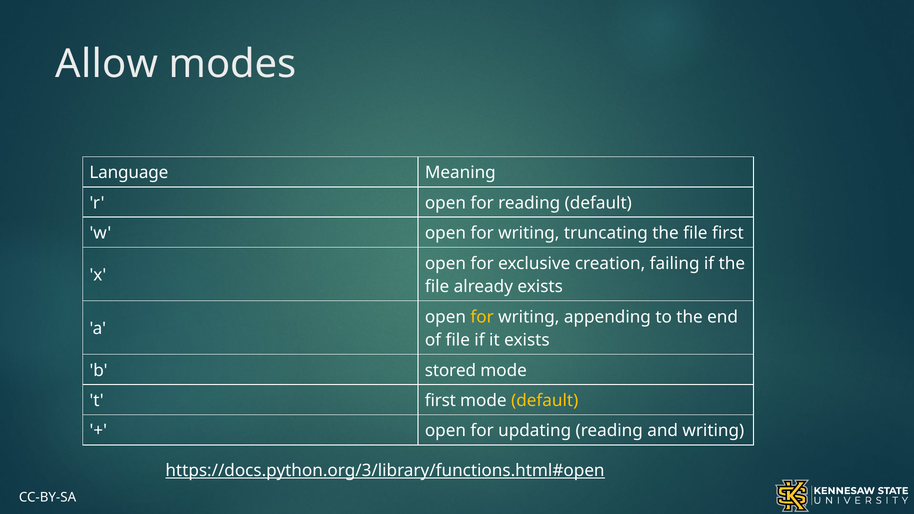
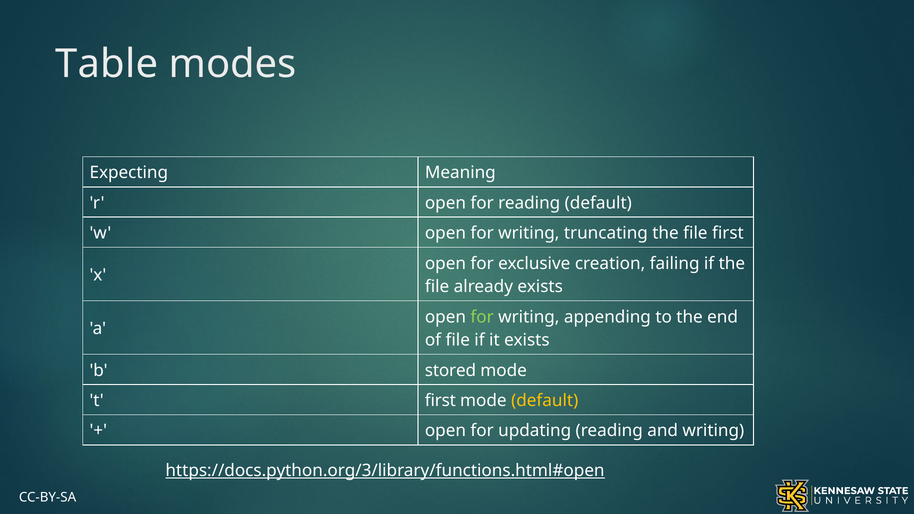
Allow: Allow -> Table
Language: Language -> Expecting
for at (482, 317) colour: yellow -> light green
